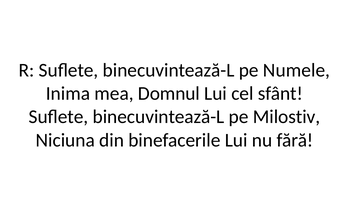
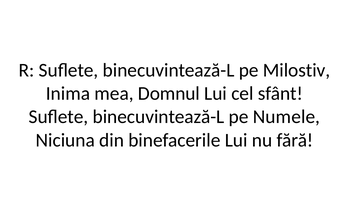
Numele: Numele -> Milostiv
Milostiv: Milostiv -> Numele
